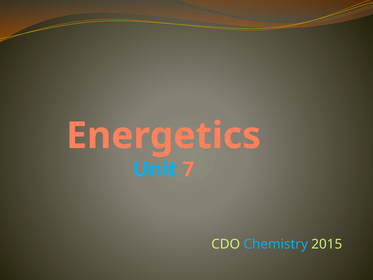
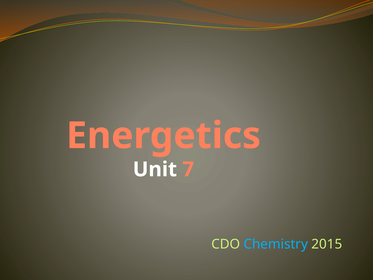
Unit colour: light blue -> white
